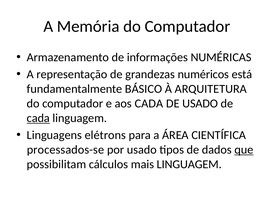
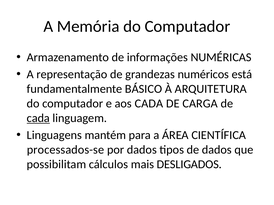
DE USADO: USADO -> CARGA
elétrons: elétrons -> mantém
por usado: usado -> dados
que underline: present -> none
mais LINGUAGEM: LINGUAGEM -> DESLIGADOS
